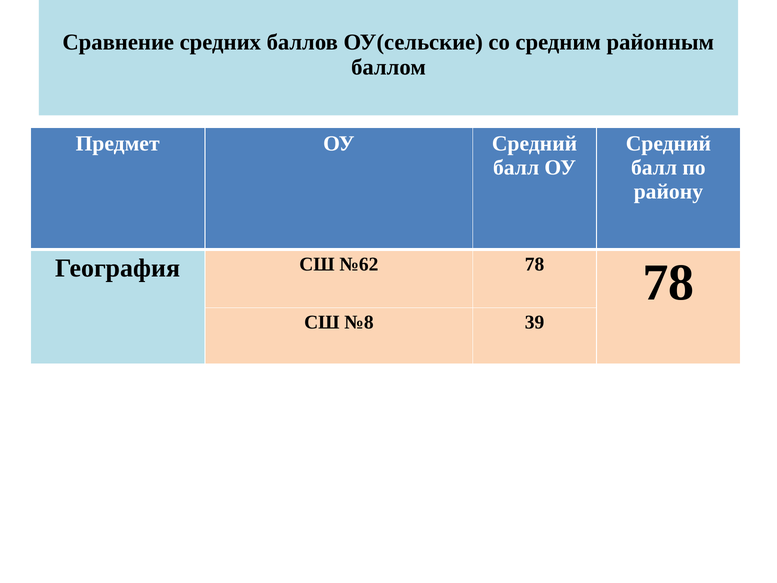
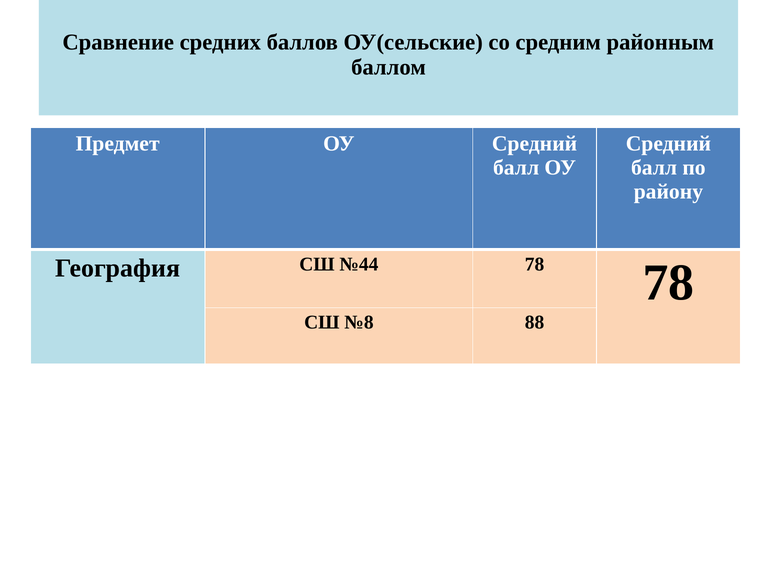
№62: №62 -> №44
39: 39 -> 88
